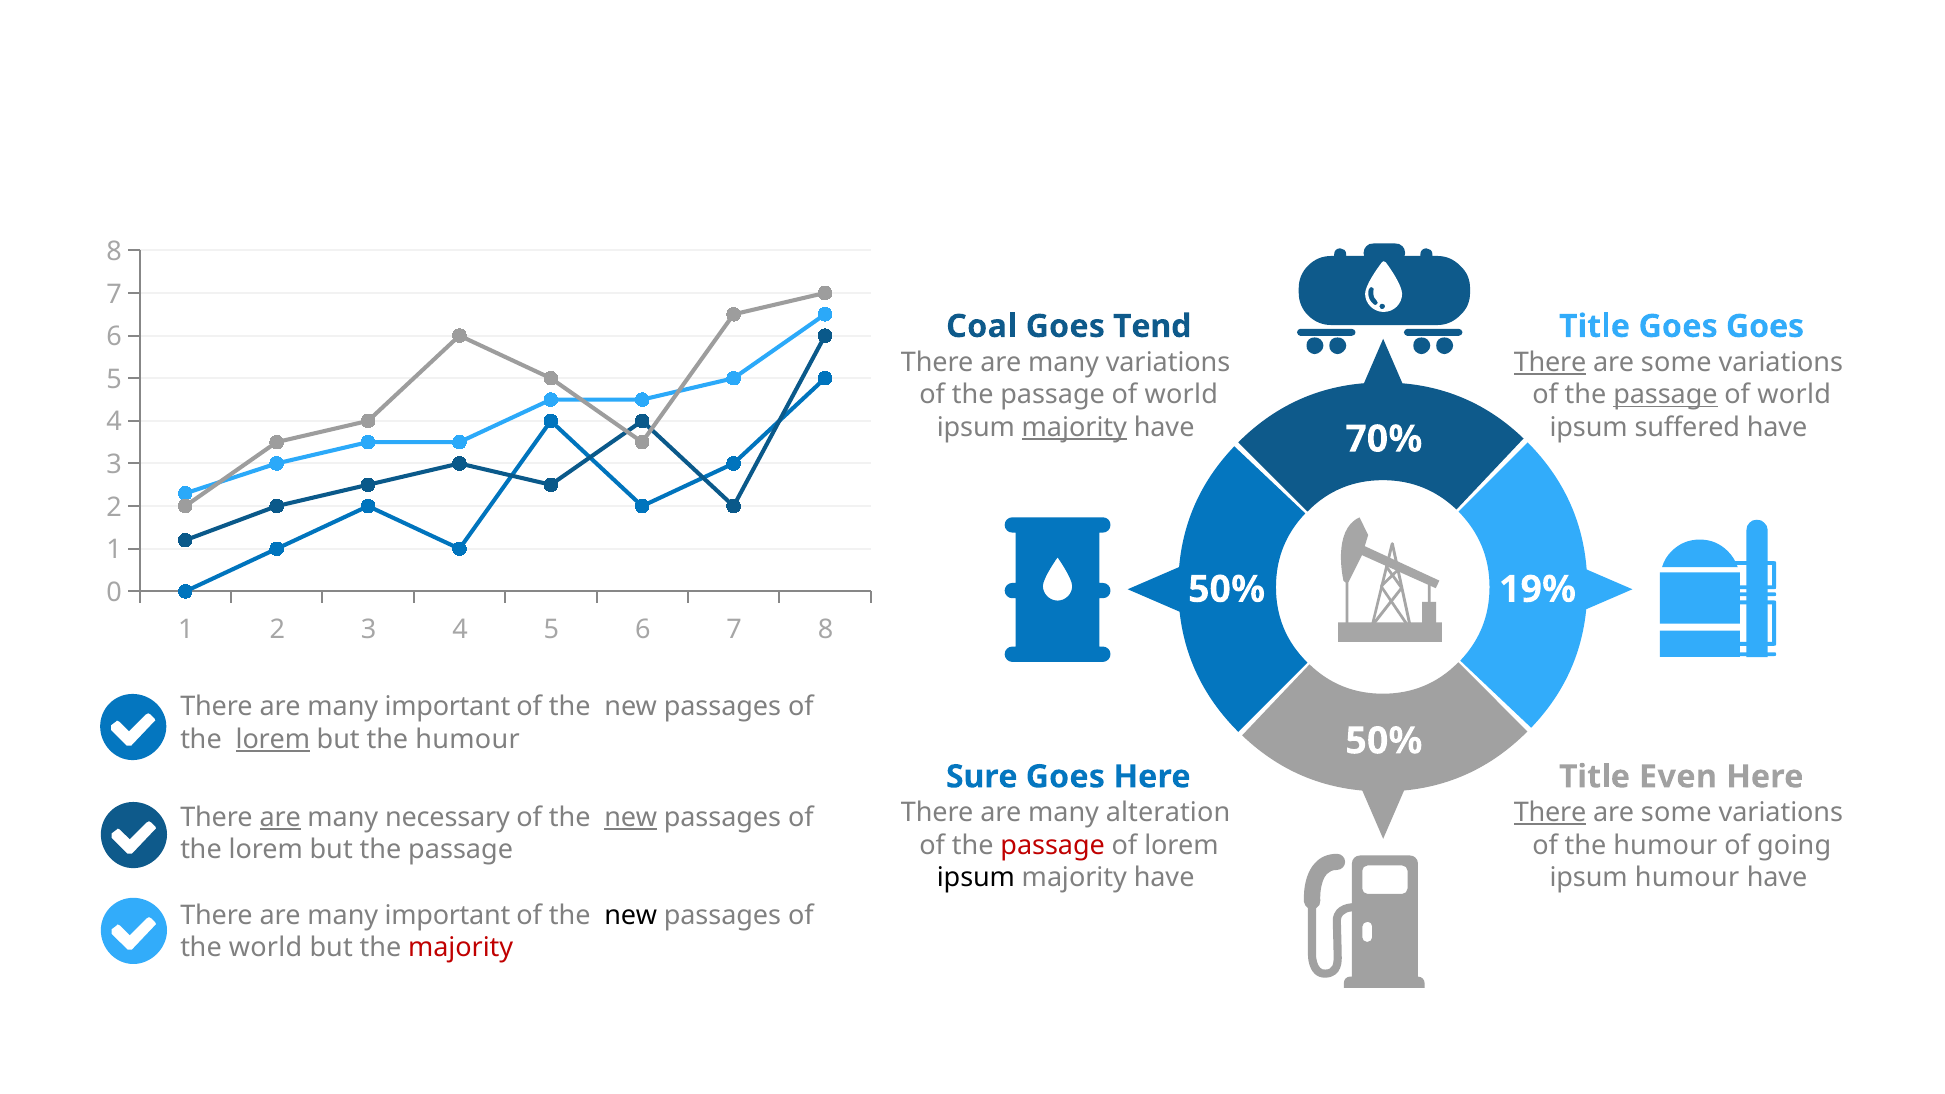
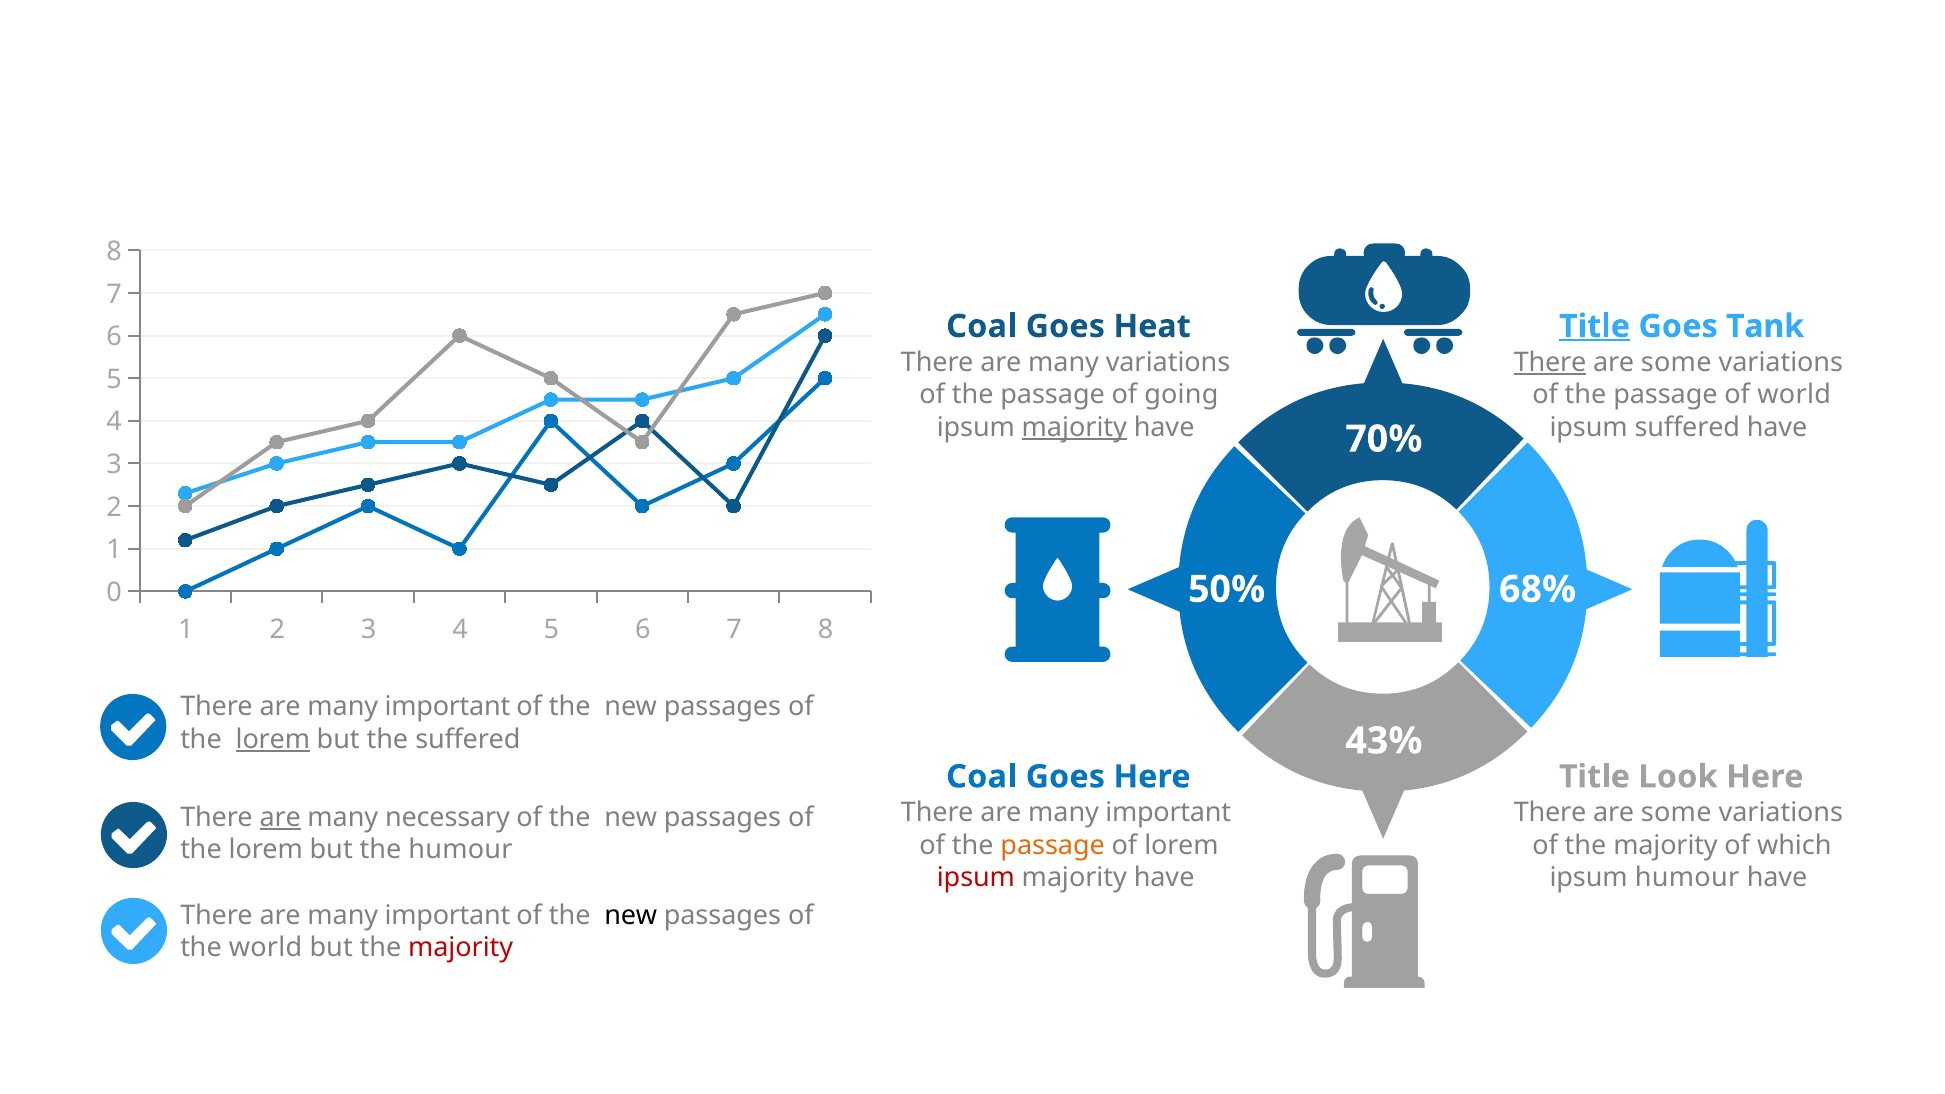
Tend: Tend -> Heat
Title at (1594, 326) underline: none -> present
Goes Goes: Goes -> Tank
world at (1181, 395): world -> going
passage at (1665, 395) underline: present -> none
19%: 19% -> 68%
but the humour: humour -> suffered
50% at (1384, 741): 50% -> 43%
Sure at (982, 777): Sure -> Coal
Even: Even -> Look
alteration at (1168, 813): alteration -> important
There at (1550, 813) underline: present -> none
new at (631, 817) underline: present -> none
passage at (1053, 845) colour: red -> orange
of the humour: humour -> majority
going: going -> which
but the passage: passage -> humour
ipsum at (976, 878) colour: black -> red
